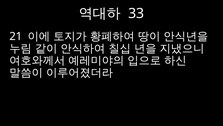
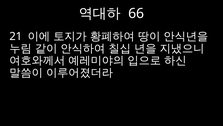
33: 33 -> 66
